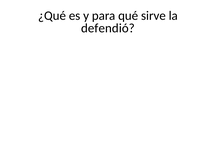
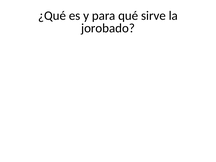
defendió: defendió -> jorobado
